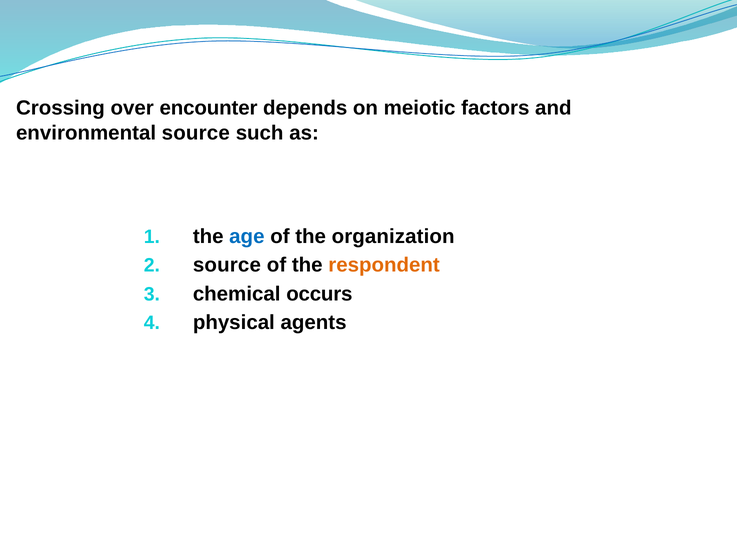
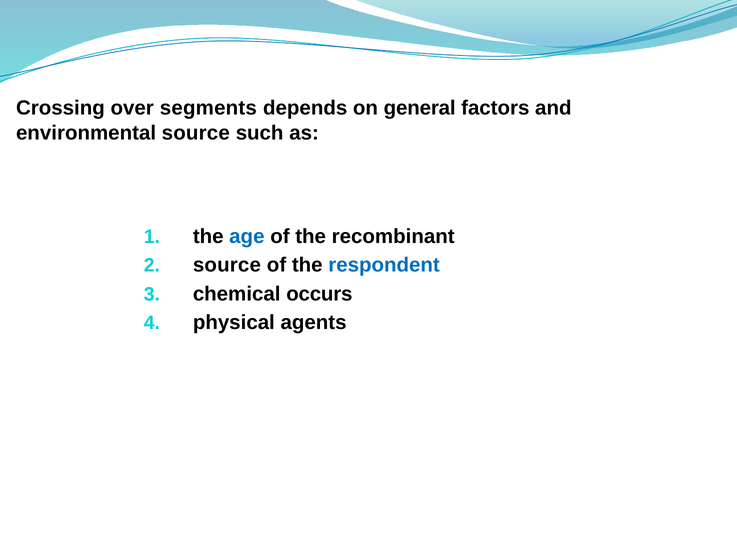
encounter: encounter -> segments
meiotic: meiotic -> general
organization: organization -> recombinant
respondent colour: orange -> blue
